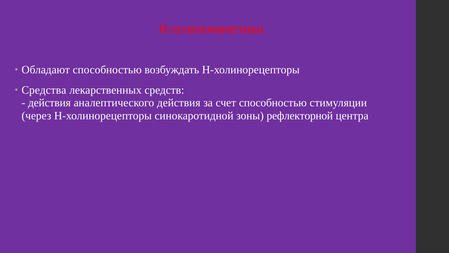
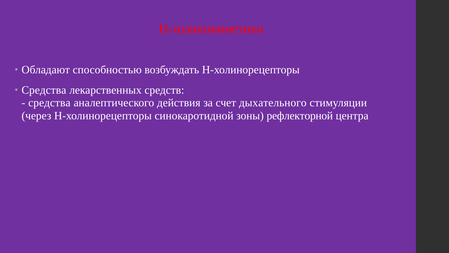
действия at (49, 103): действия -> средства
счет способностью: способностью -> дыхательного
